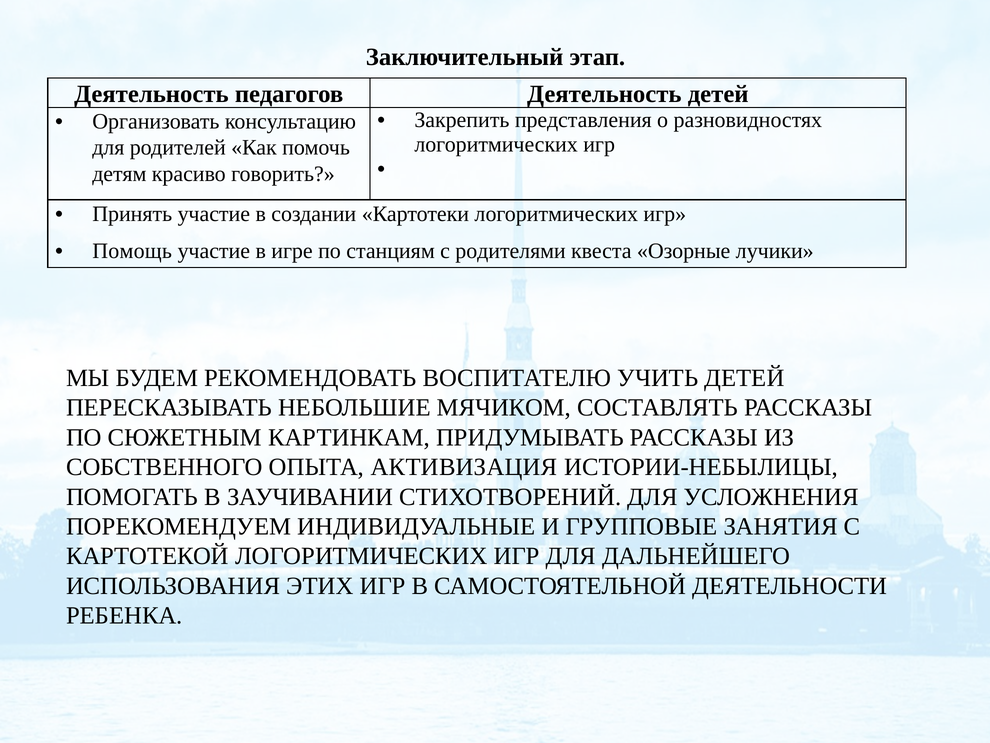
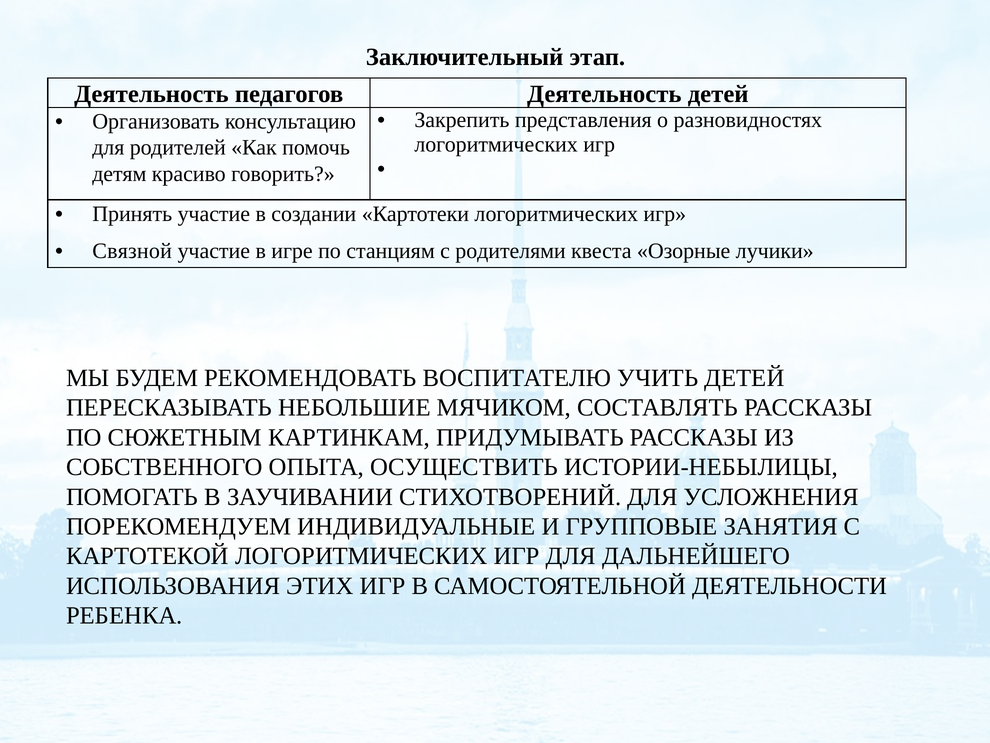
Помощь: Помощь -> Связной
АКТИВИЗАЦИЯ: АКТИВИЗАЦИЯ -> ОСУЩЕСТВИТЬ
